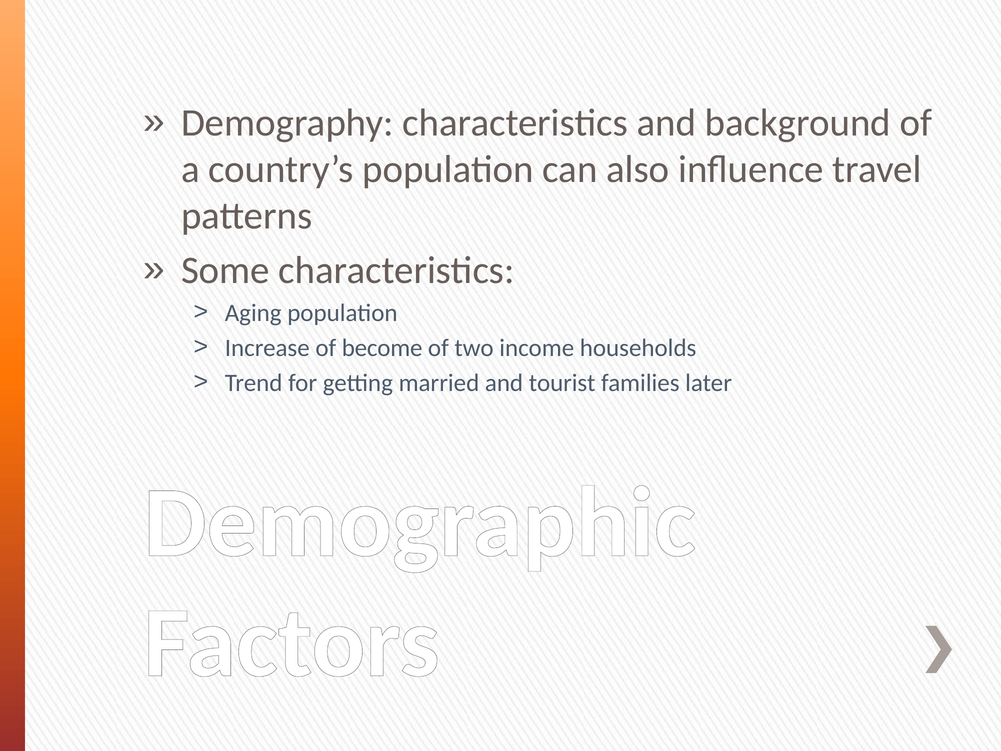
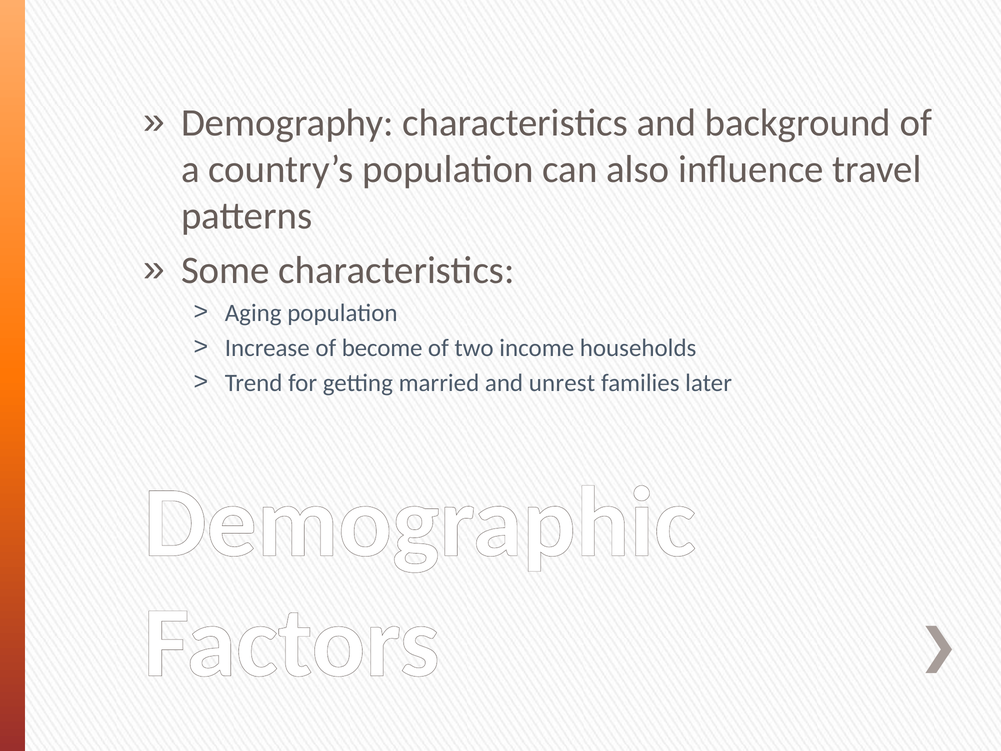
tourist: tourist -> unrest
